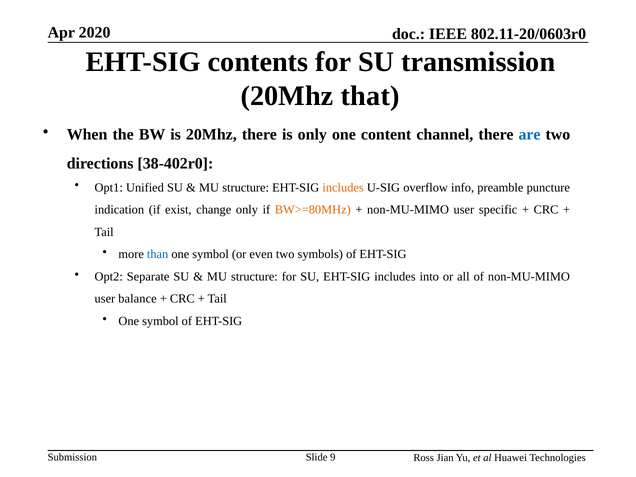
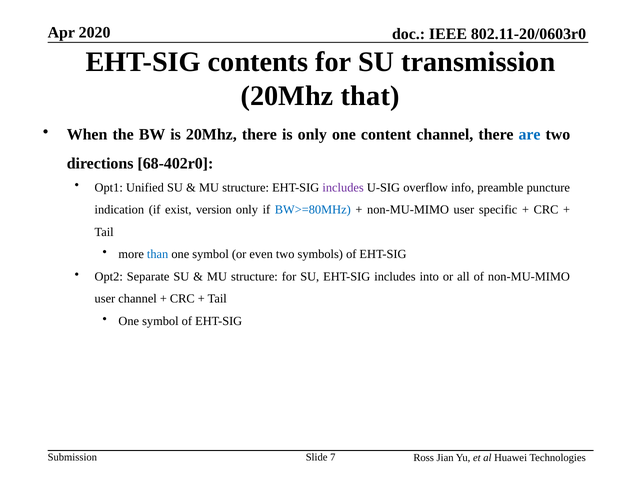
38-402r0: 38-402r0 -> 68-402r0
includes at (343, 187) colour: orange -> purple
change: change -> version
BW>=80MHz colour: orange -> blue
user balance: balance -> channel
9: 9 -> 7
